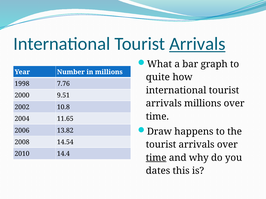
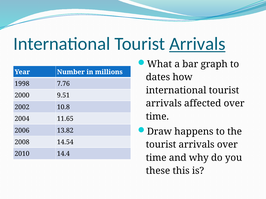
quite: quite -> dates
arrivals millions: millions -> affected
time at (156, 158) underline: present -> none
dates: dates -> these
